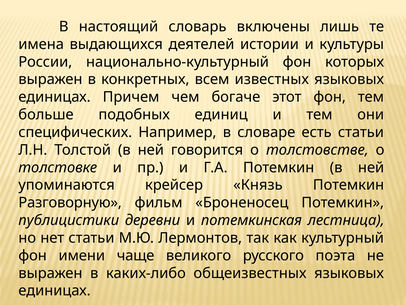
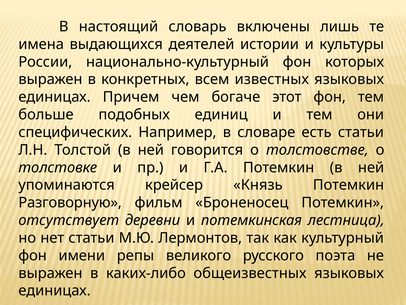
публицистики: публицистики -> отсутствует
чаще: чаще -> репы
